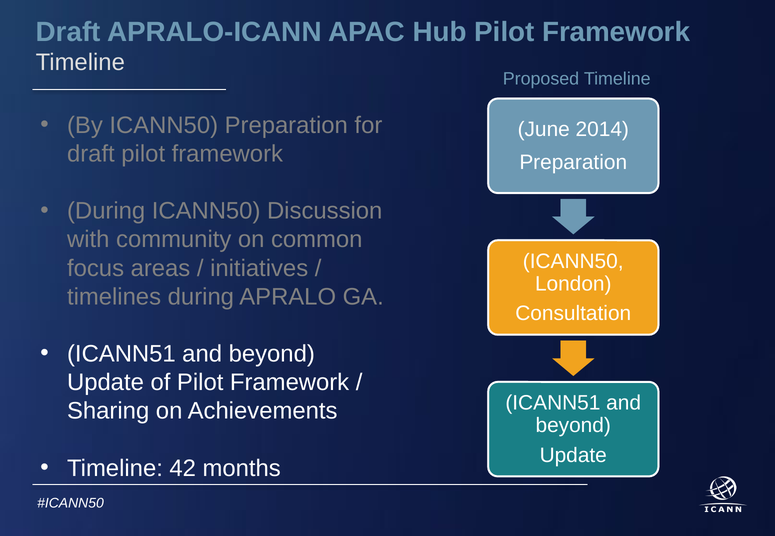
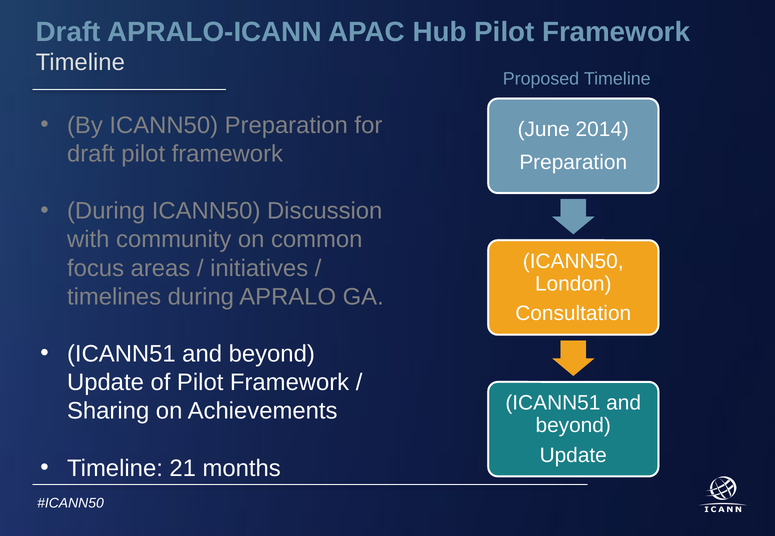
42: 42 -> 21
